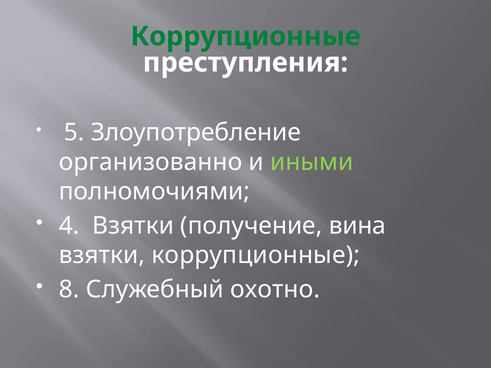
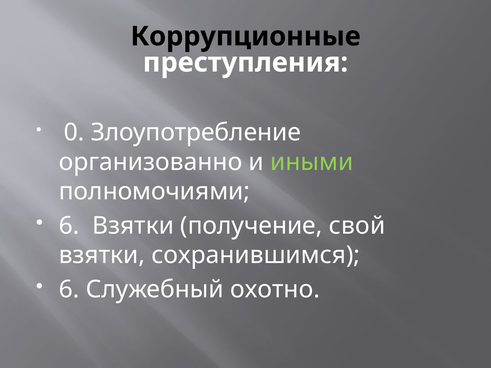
Коррупционные at (246, 36) colour: green -> black
5: 5 -> 0
4 at (69, 226): 4 -> 6
вина: вина -> свой
взятки коррупционные: коррупционные -> сохранившимся
8 at (69, 290): 8 -> 6
